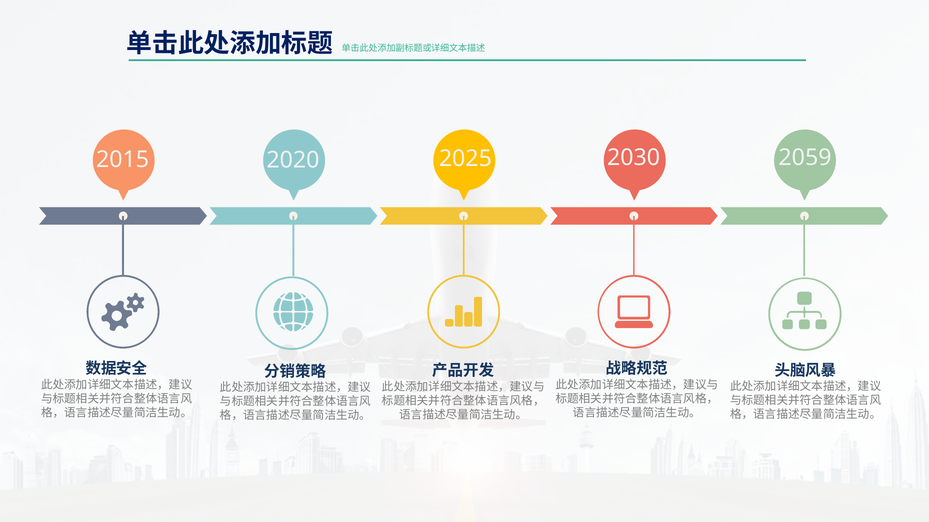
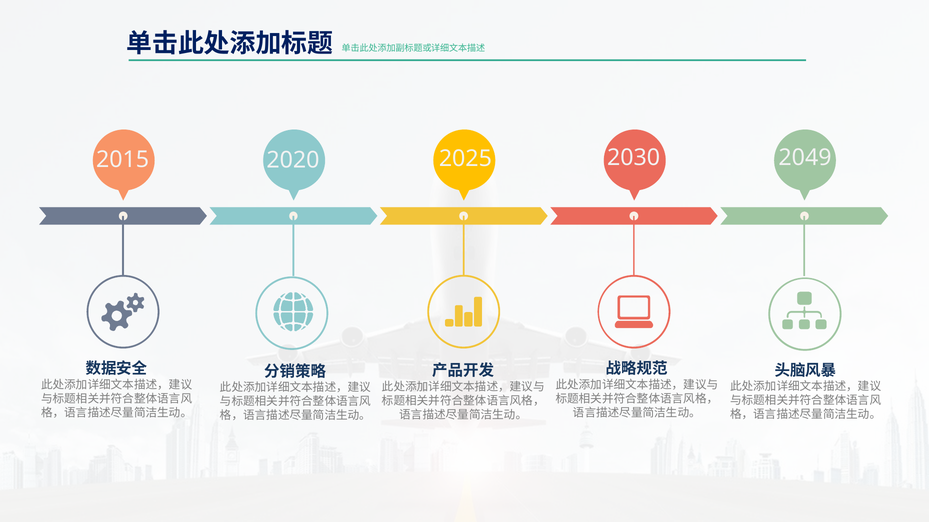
2059: 2059 -> 2049
